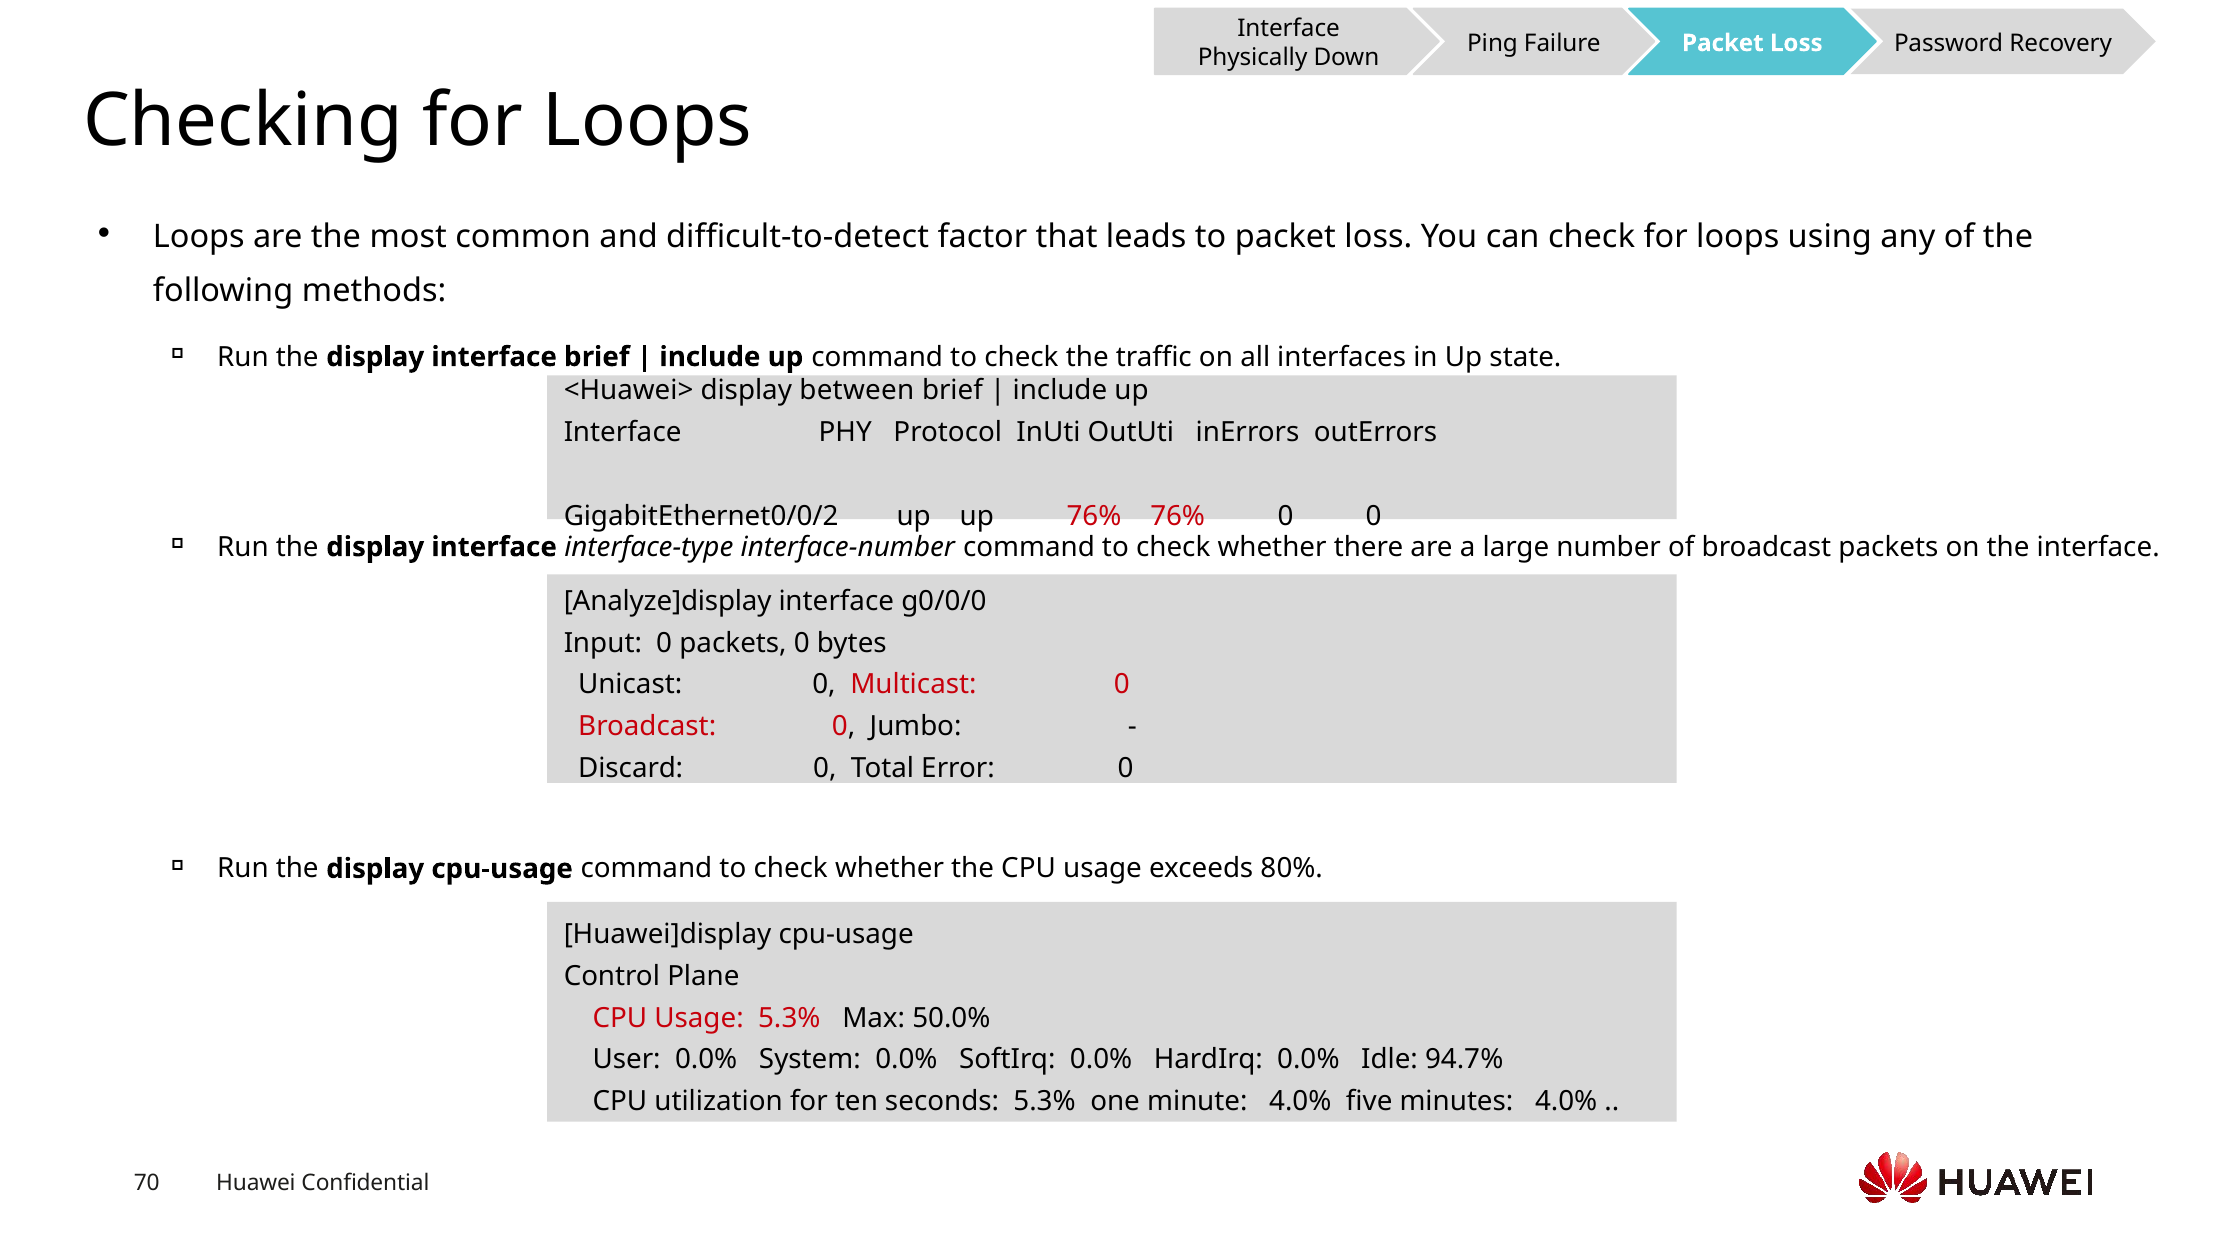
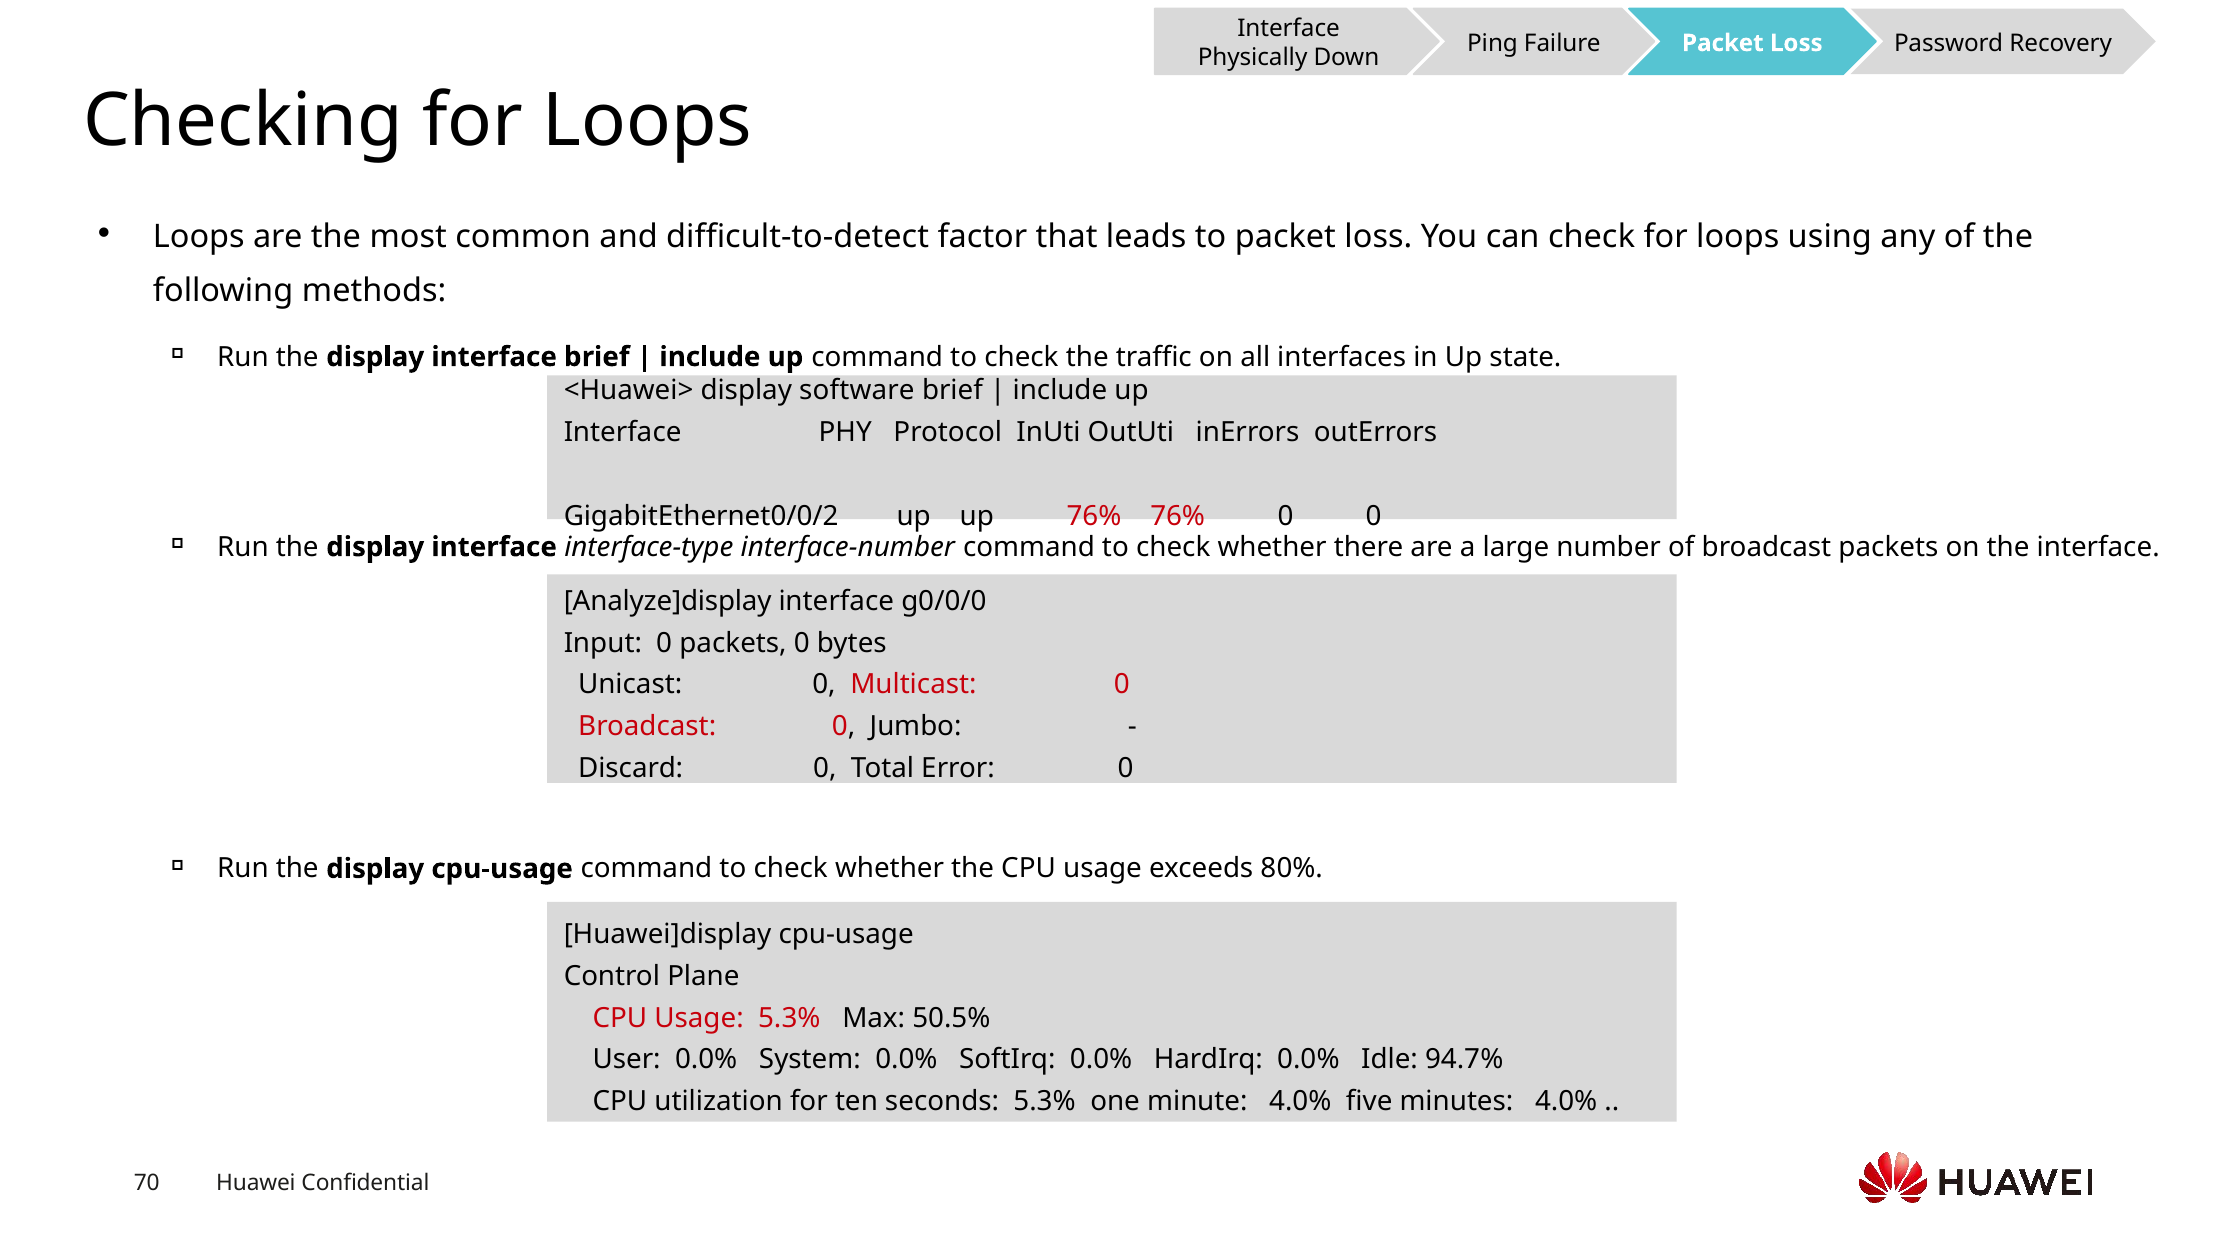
between: between -> software
50.0%: 50.0% -> 50.5%
